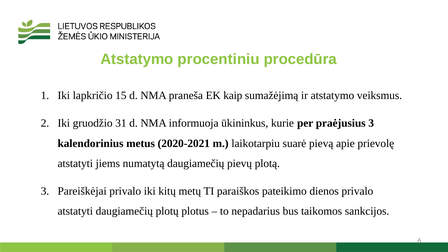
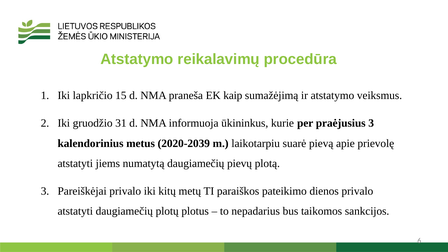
procentiniu: procentiniu -> reikalavimų
2020-2021: 2020-2021 -> 2020-2039
